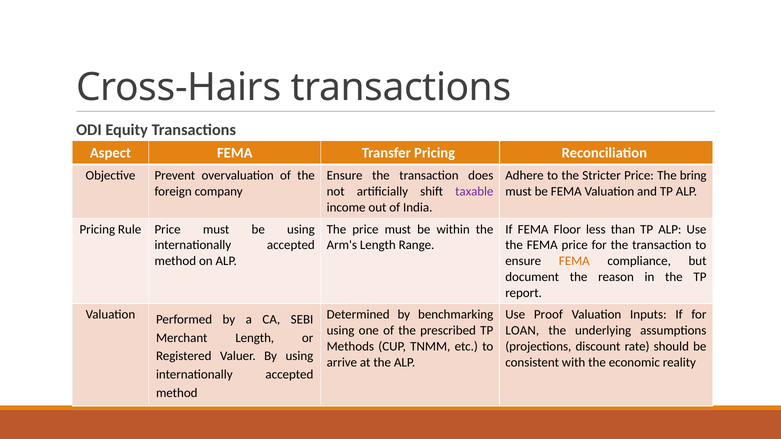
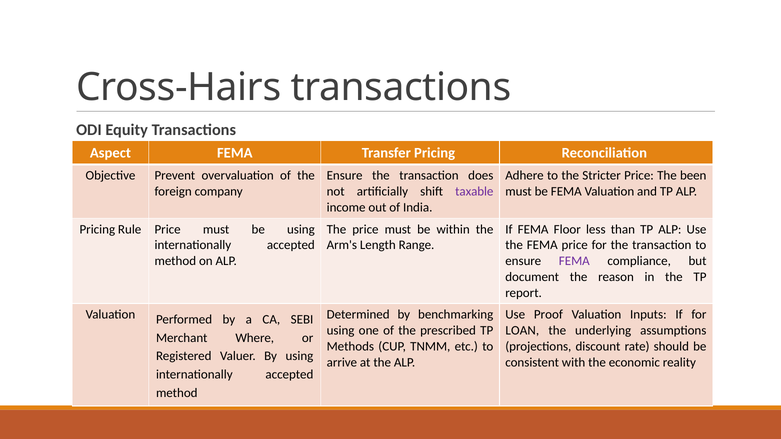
bring: bring -> been
FEMA at (574, 261) colour: orange -> purple
Merchant Length: Length -> Where
